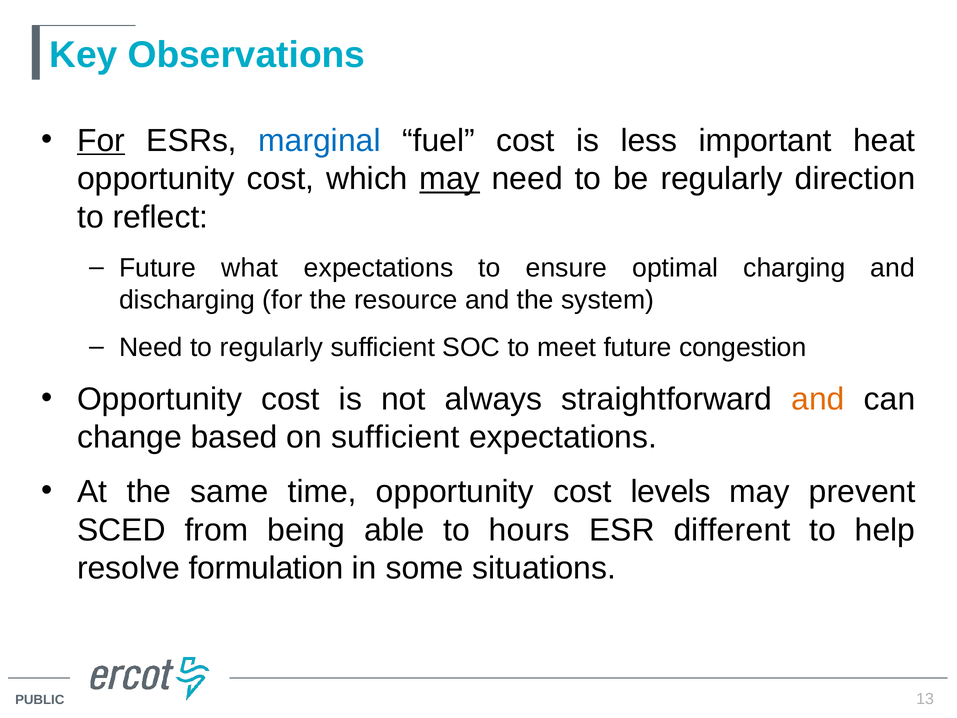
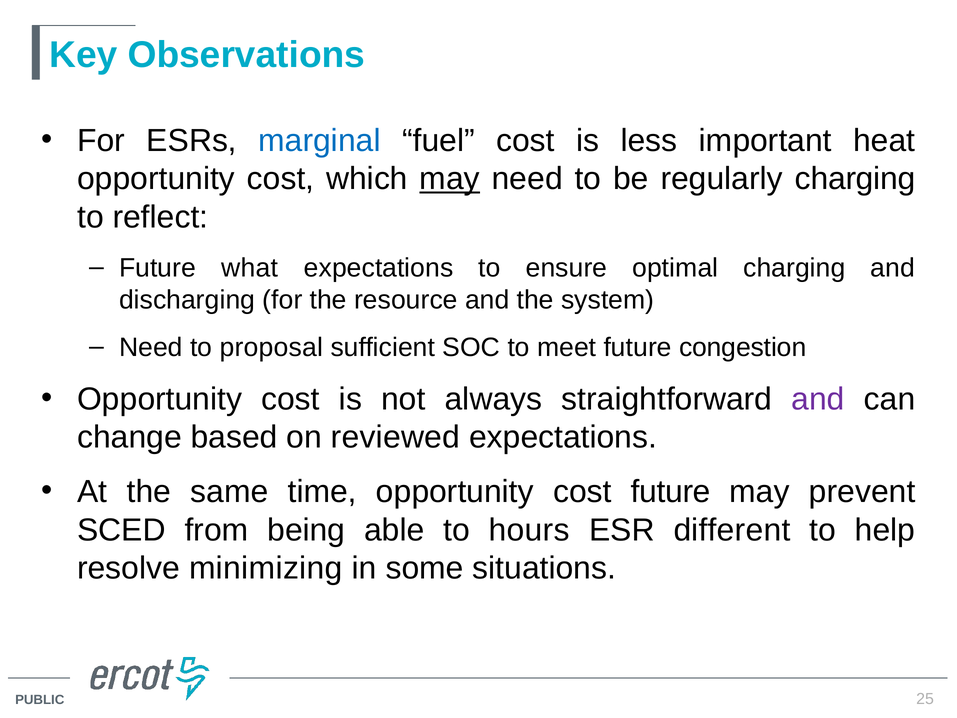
For at (101, 140) underline: present -> none
regularly direction: direction -> charging
to regularly: regularly -> proposal
and at (818, 399) colour: orange -> purple
on sufficient: sufficient -> reviewed
cost levels: levels -> future
formulation: formulation -> minimizing
13: 13 -> 25
